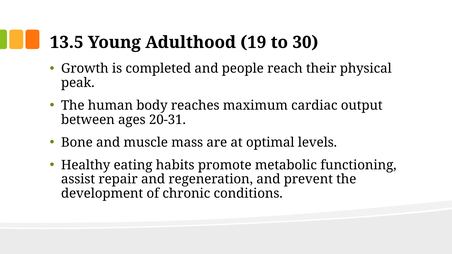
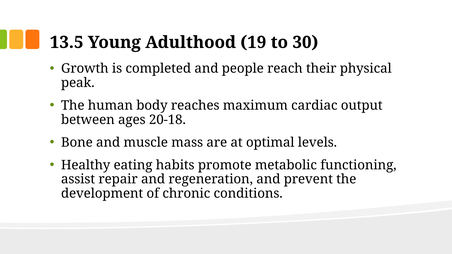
20-31: 20-31 -> 20-18
